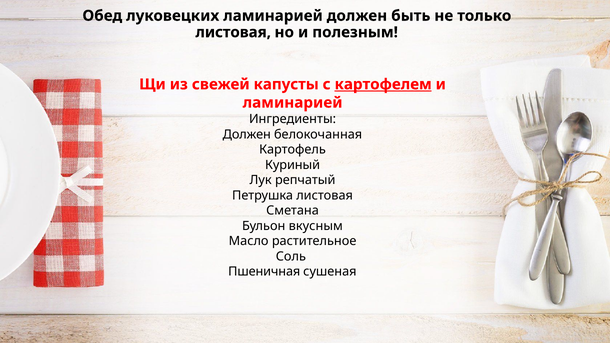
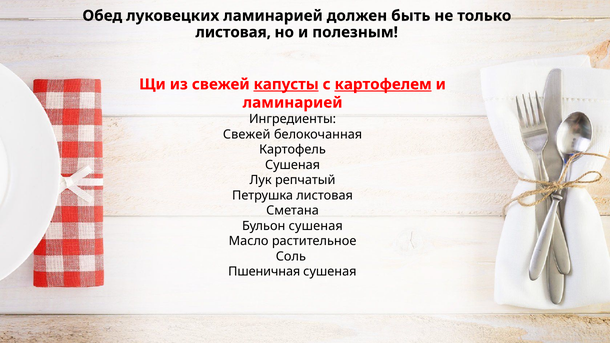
капусты underline: none -> present
Должен at (247, 135): Должен -> Свежей
Куриный at (293, 165): Куриный -> Сушеная
Бульон вкусным: вкусным -> сушеная
